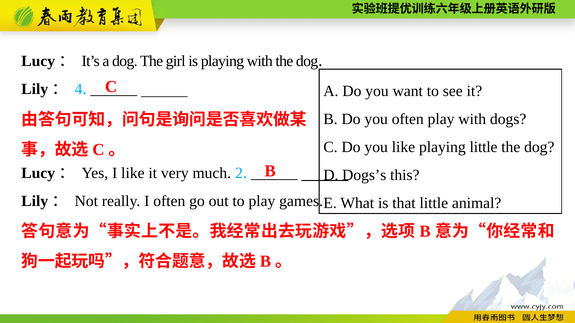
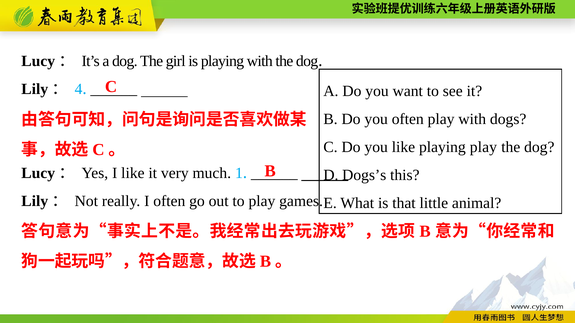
playing little: little -> play
2: 2 -> 1
